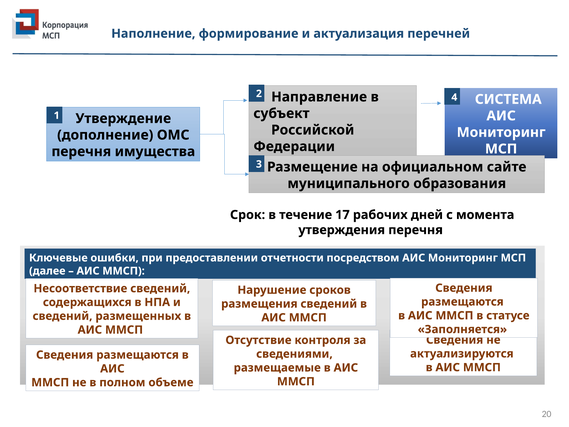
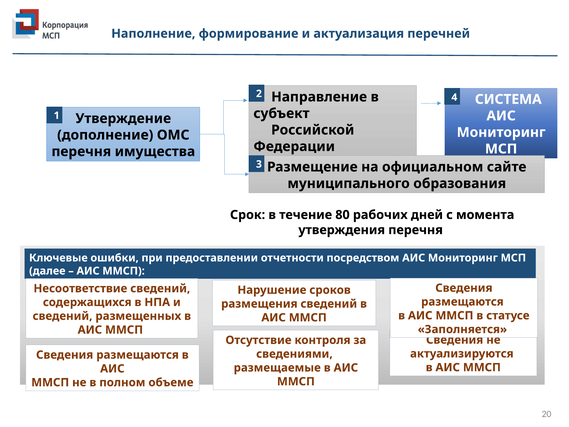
17: 17 -> 80
